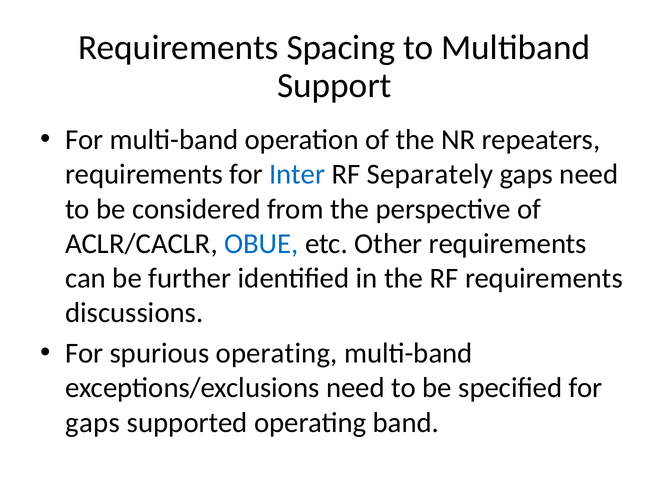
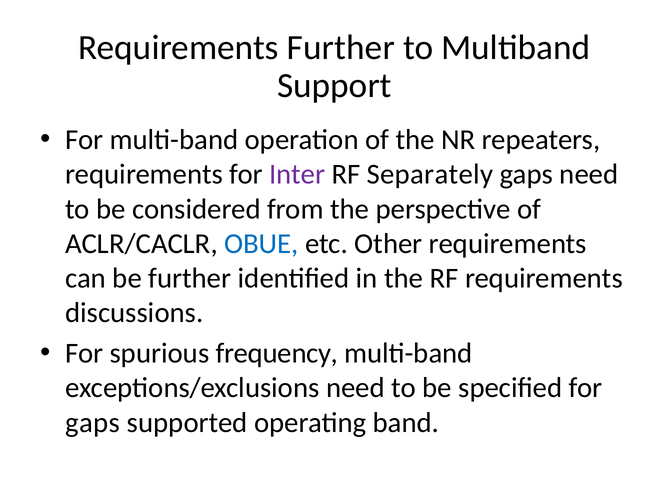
Requirements Spacing: Spacing -> Further
Inter colour: blue -> purple
spurious operating: operating -> frequency
